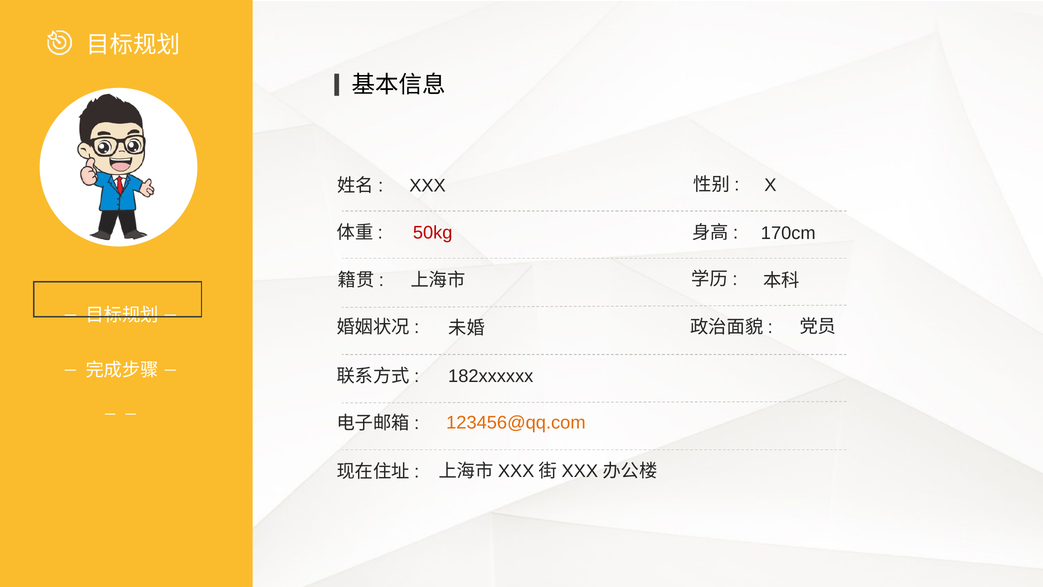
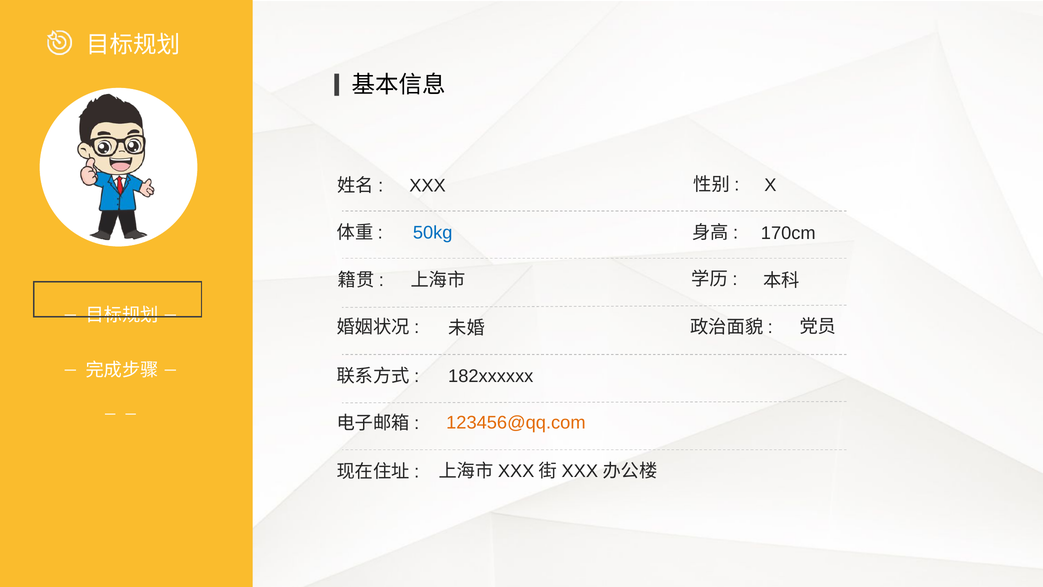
50kg colour: red -> blue
